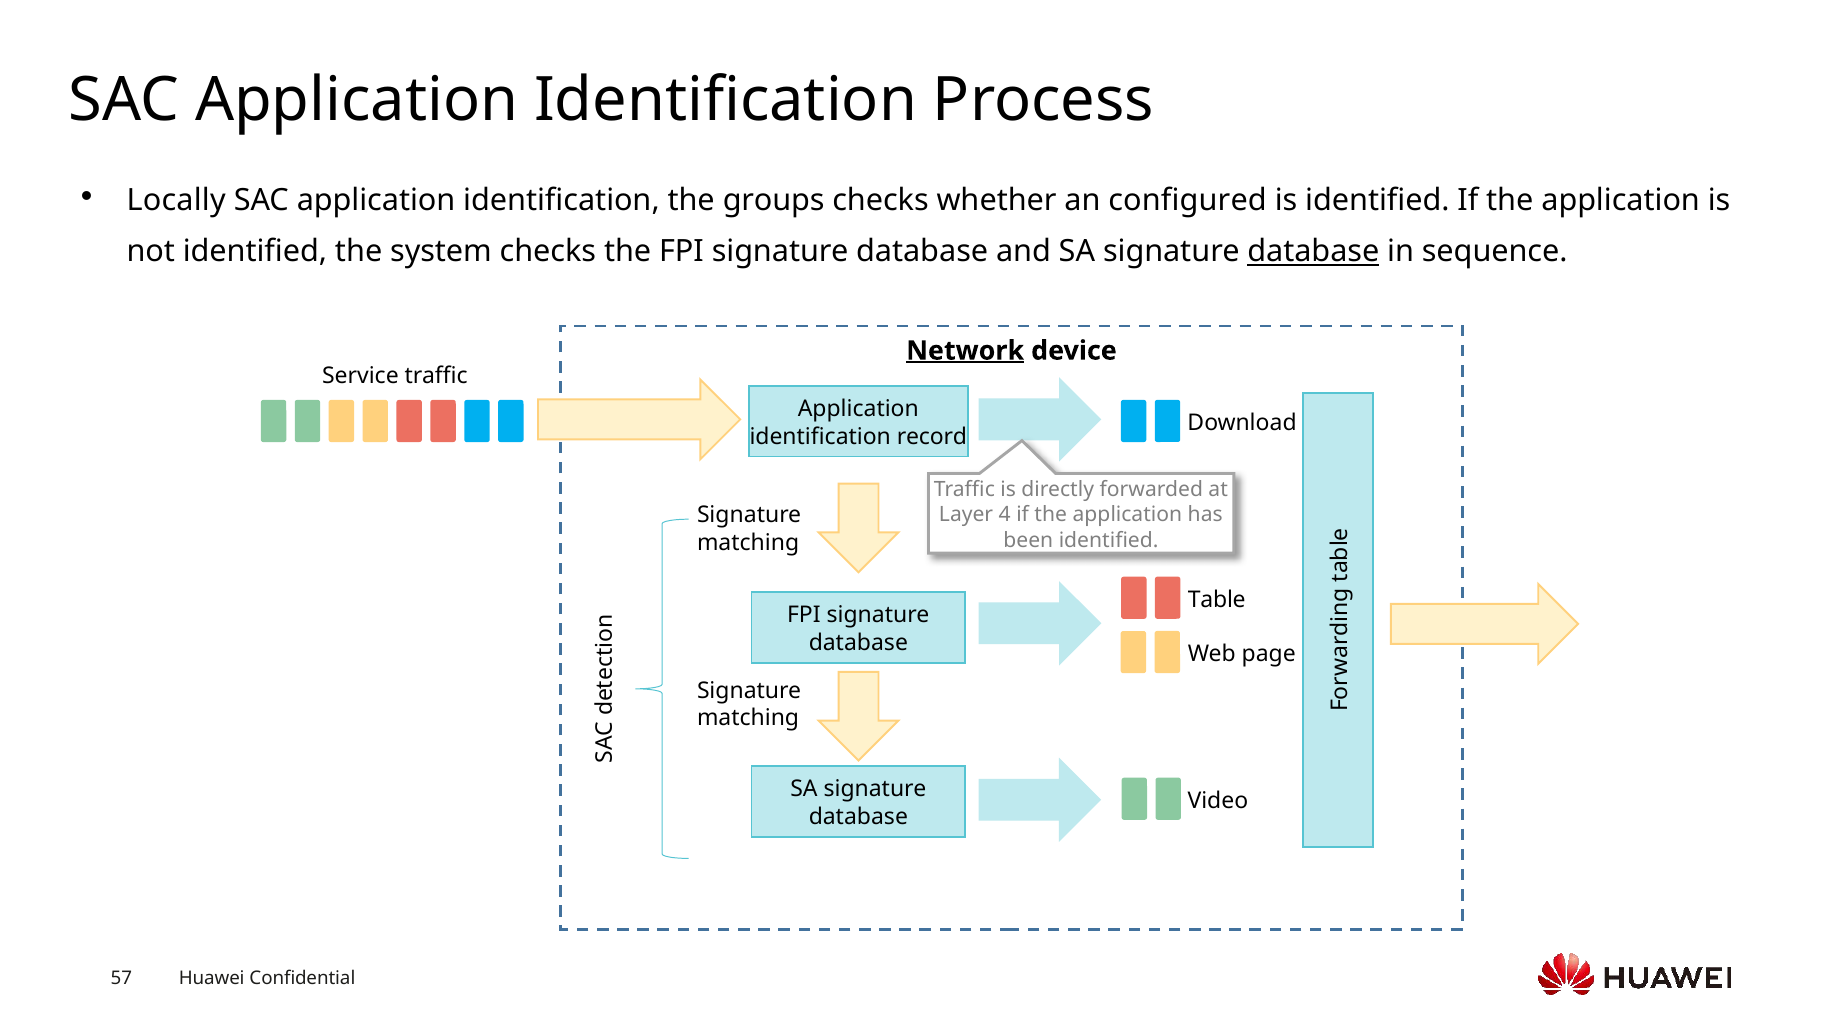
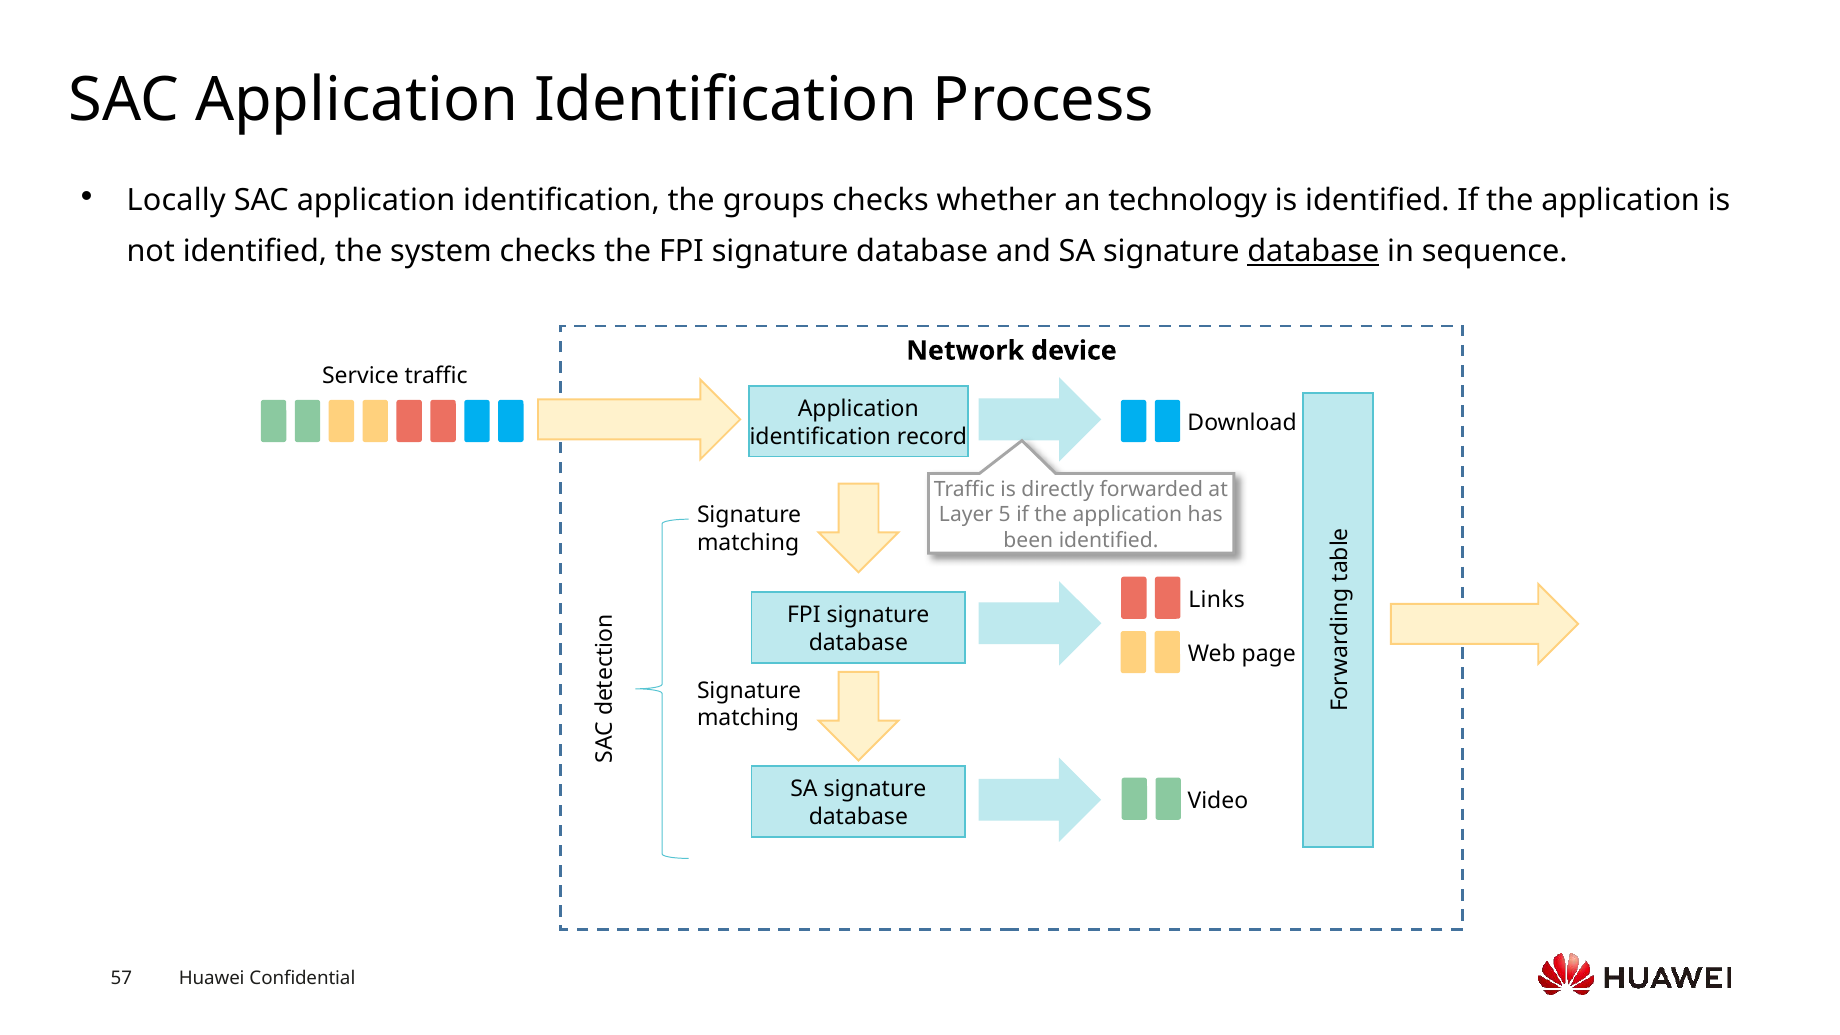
configured: configured -> technology
Network underline: present -> none
4: 4 -> 5
Table: Table -> Links
